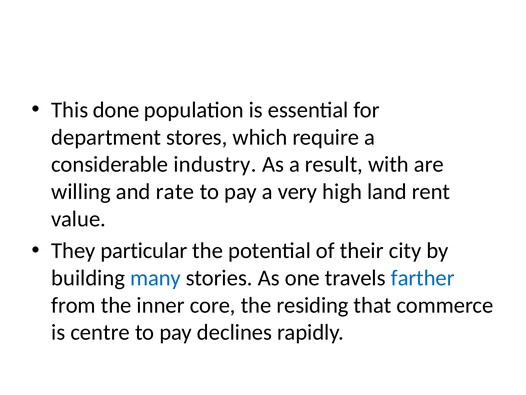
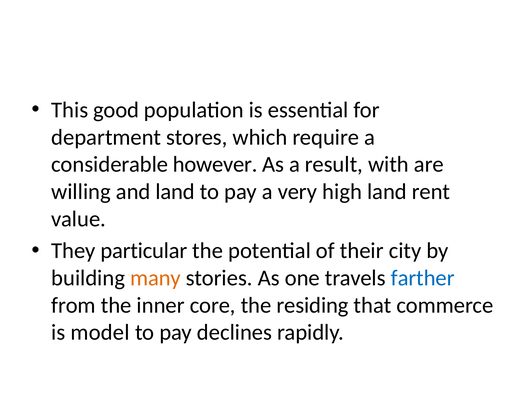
done: done -> good
industry: industry -> however
and rate: rate -> land
many colour: blue -> orange
centre: centre -> model
